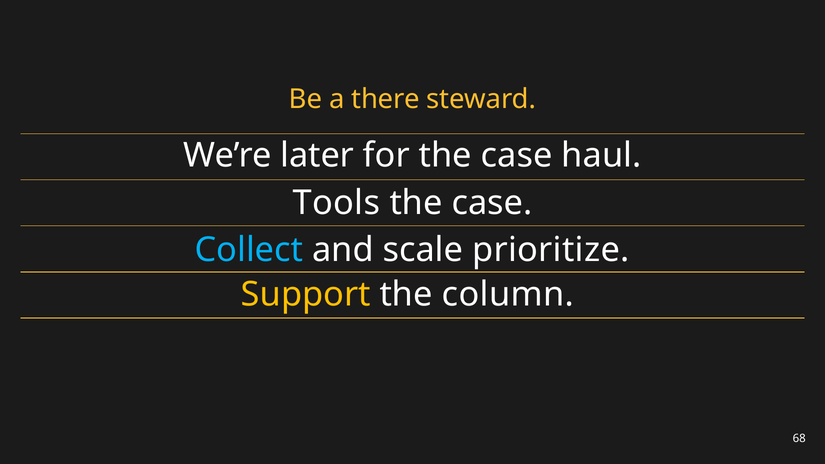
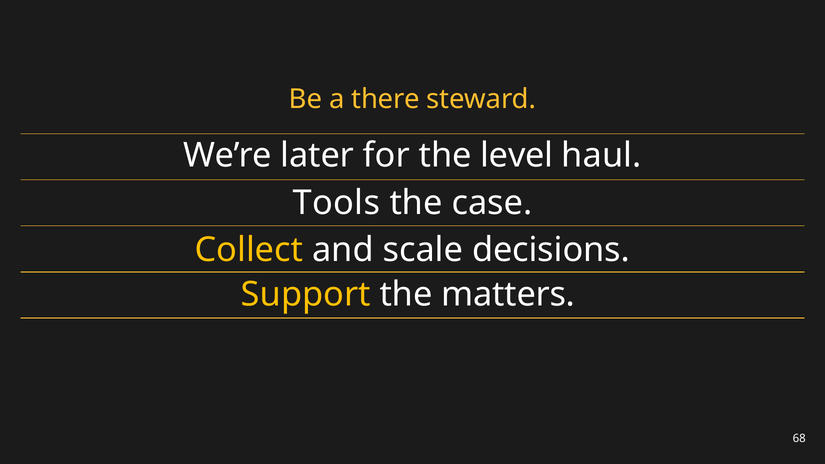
for the case: case -> level
Collect colour: light blue -> yellow
prioritize: prioritize -> decisions
column: column -> matters
